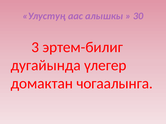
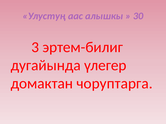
чогаалынга: чогаалынга -> чоруптарга
